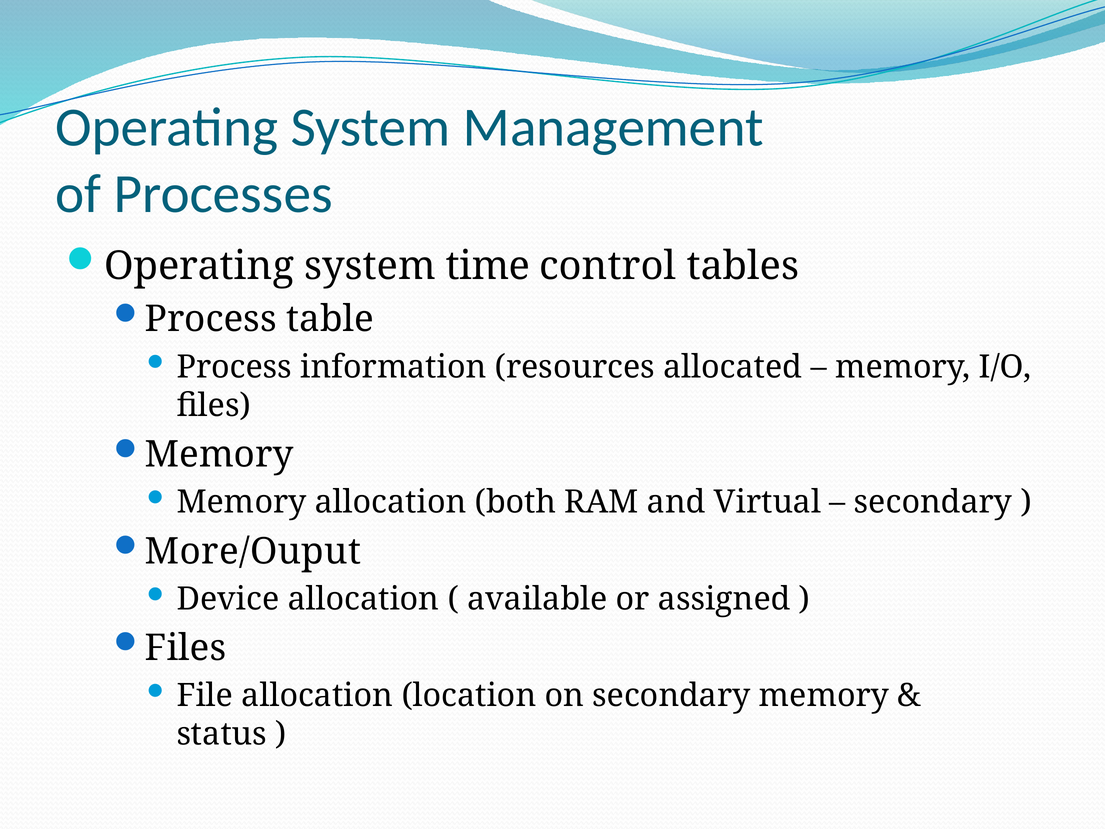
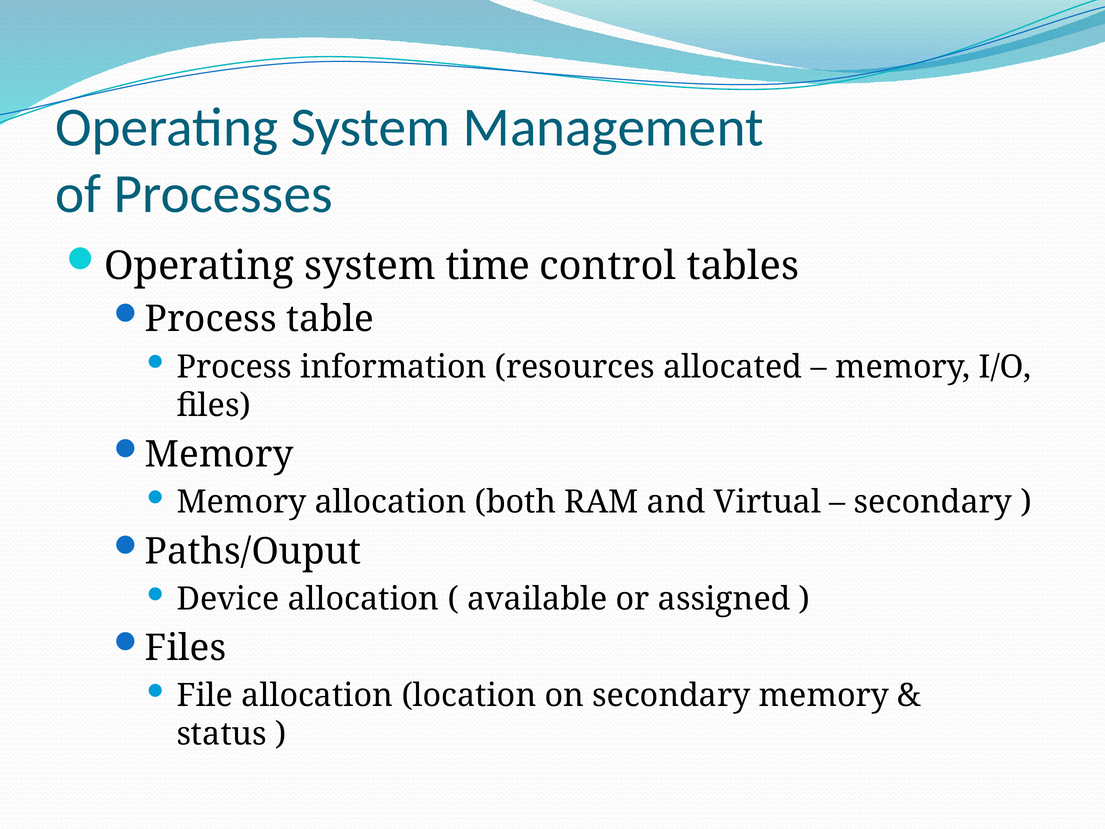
More/Ouput: More/Ouput -> Paths/Ouput
